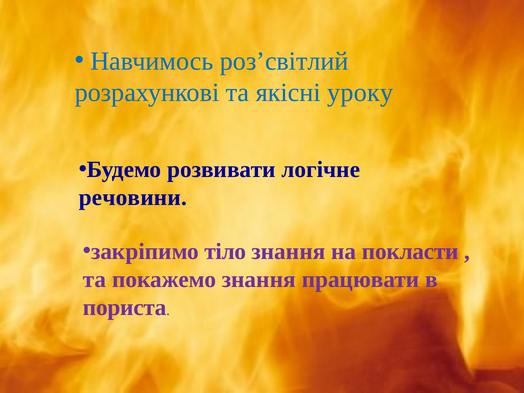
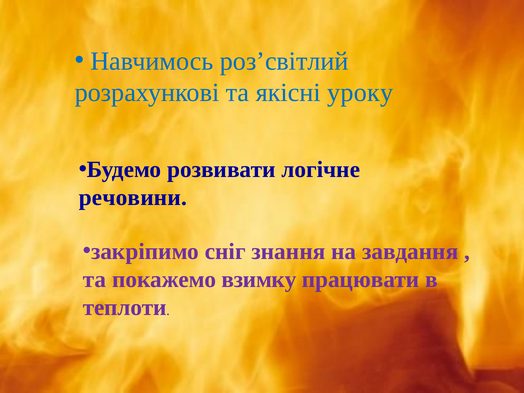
тіло: тіло -> сніг
покласти: покласти -> завдання
покажемо знання: знання -> взимку
пориста: пориста -> теплоти
